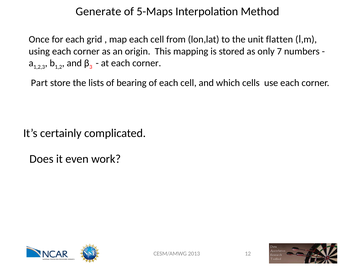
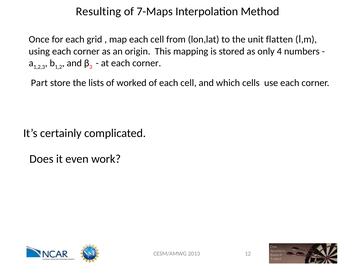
Generate: Generate -> Resulting
5-Maps: 5-Maps -> 7-Maps
7: 7 -> 4
bearing: bearing -> worked
